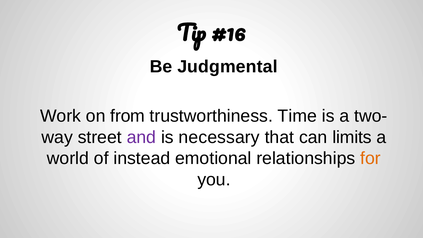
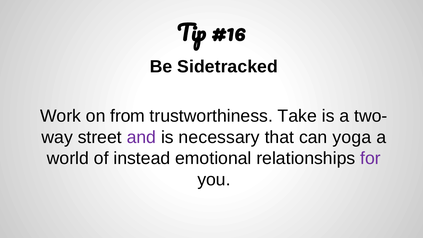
Judgmental: Judgmental -> Sidetracked
Time: Time -> Take
limits: limits -> yoga
for colour: orange -> purple
